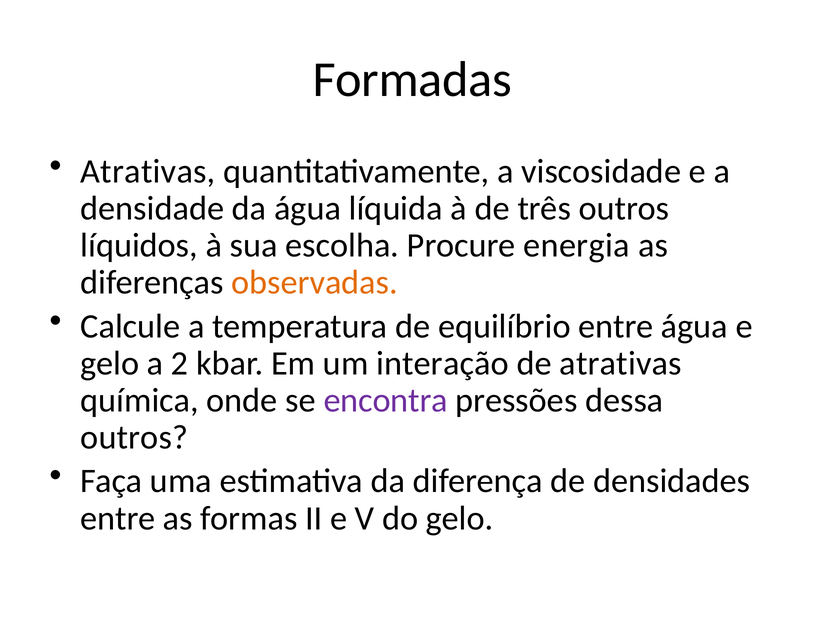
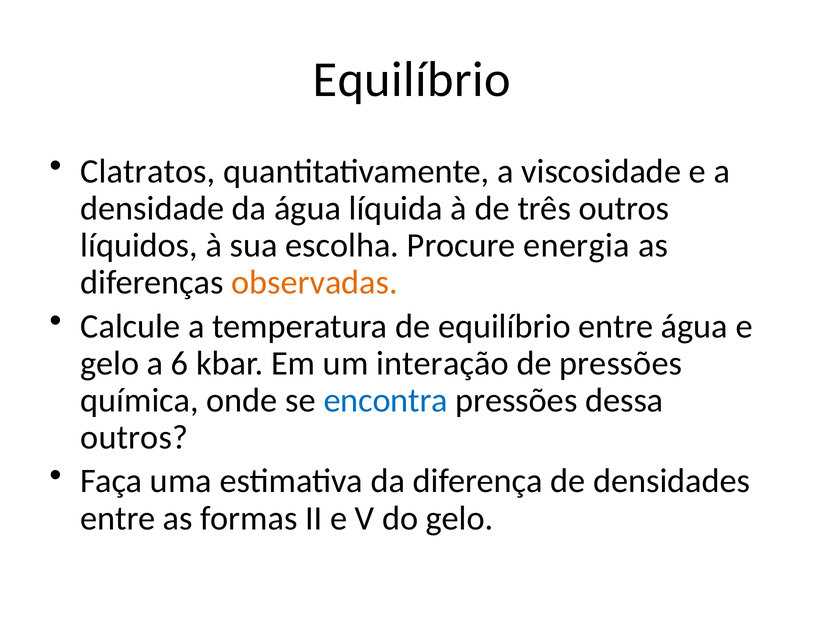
Formadas at (412, 80): Formadas -> Equilíbrio
Atrativas at (148, 171): Atrativas -> Clatratos
2: 2 -> 6
de atrativas: atrativas -> pressões
encontra colour: purple -> blue
